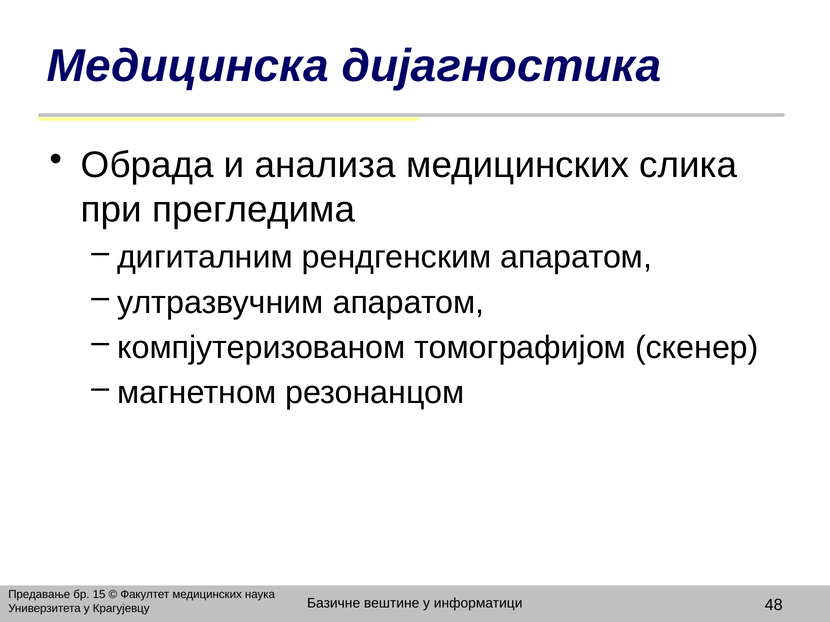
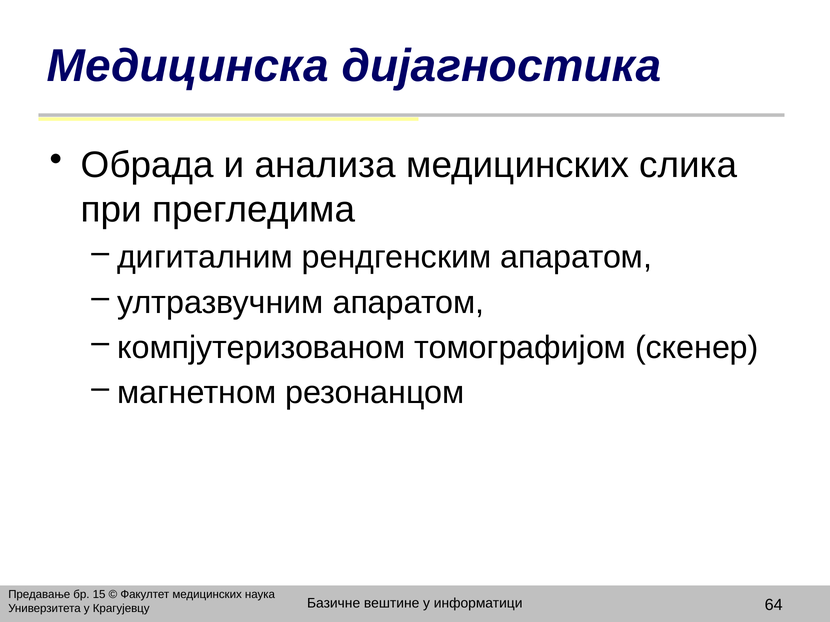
48: 48 -> 64
